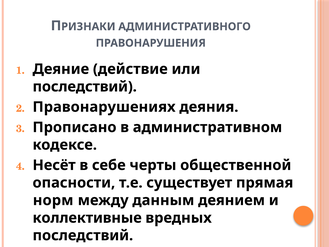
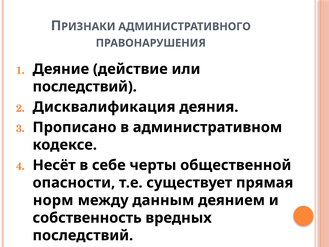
Правонарушениях: Правонарушениях -> Дисквалификация
коллективные: коллективные -> собственность
